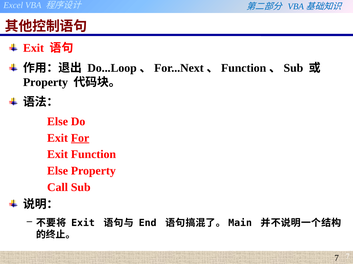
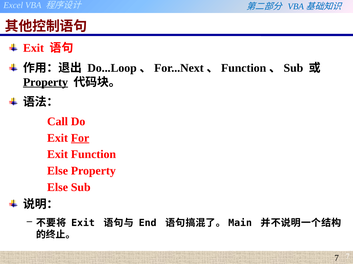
Property at (46, 82) underline: none -> present
Else at (58, 122): Else -> Call
Call at (58, 188): Call -> Else
